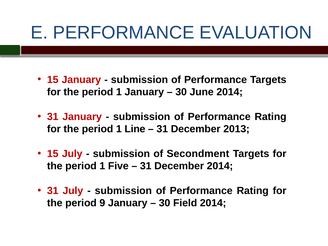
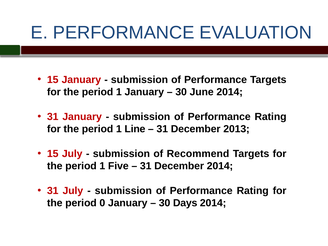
Secondment: Secondment -> Recommend
9: 9 -> 0
Field: Field -> Days
